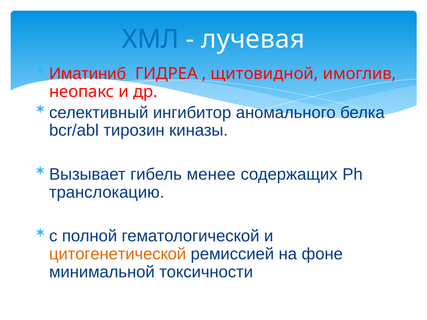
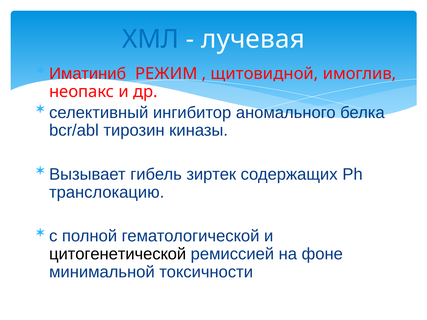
ГИДРЕА: ГИДРЕА -> РЕЖИМ
менее: менее -> зиртек
цитогенетической colour: orange -> black
